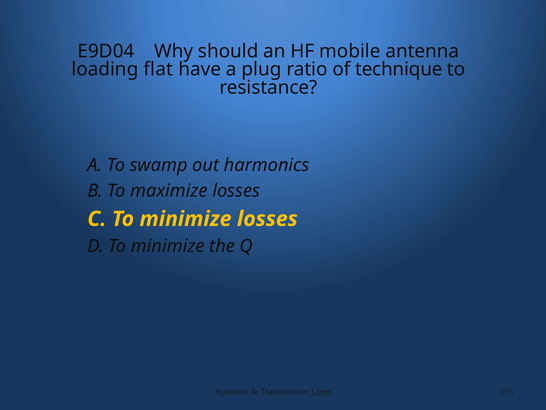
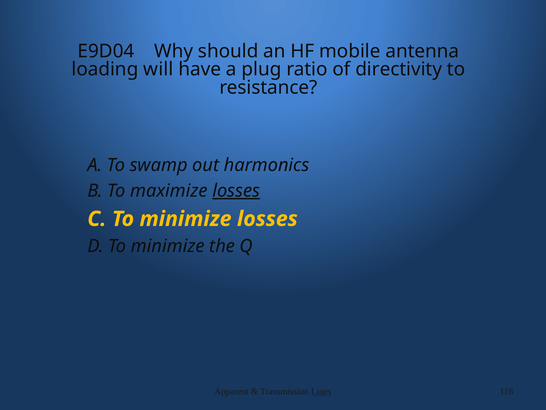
flat: flat -> will
technique: technique -> directivity
losses at (236, 191) underline: none -> present
